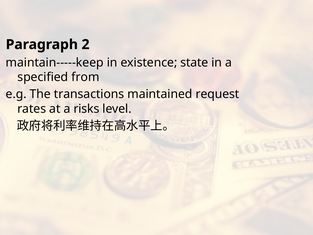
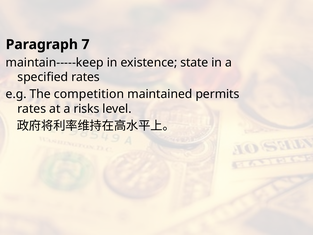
2: 2 -> 7
specified from: from -> rates
transactions: transactions -> competition
request: request -> permits
